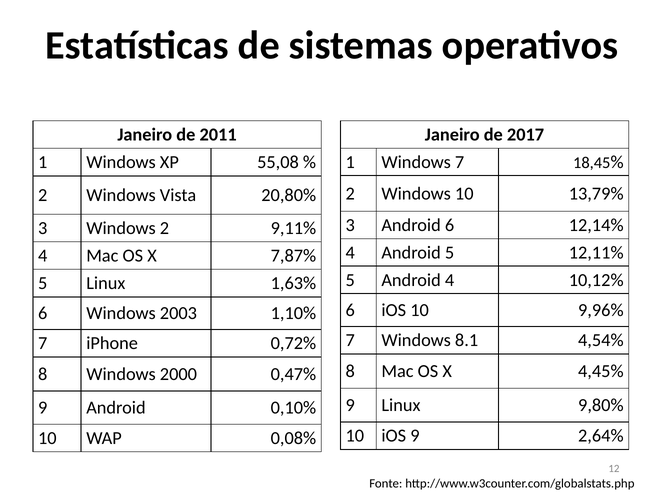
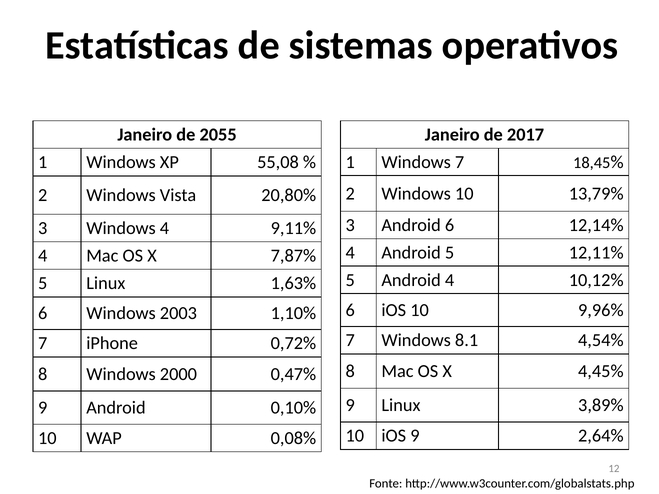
2011: 2011 -> 2055
Windows 2: 2 -> 4
9,80%: 9,80% -> 3,89%
